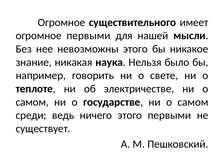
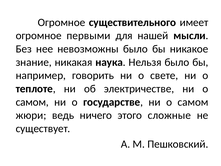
невозможны этого: этого -> было
среди: среди -> жюри
этого первыми: первыми -> сложные
